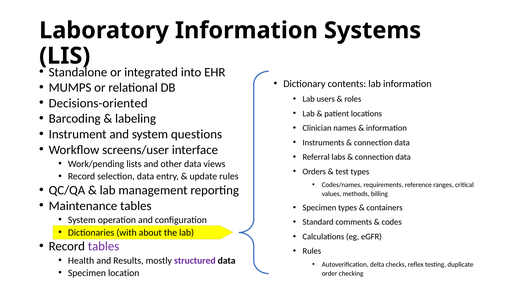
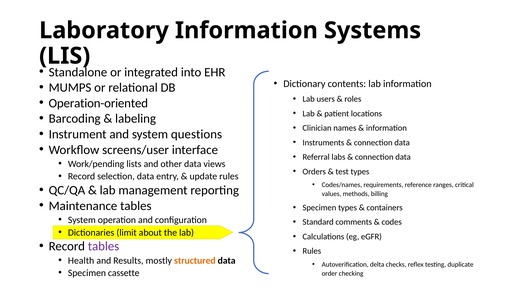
Decisions-oriented: Decisions-oriented -> Operation-oriented
with: with -> limit
structured colour: purple -> orange
location: location -> cassette
